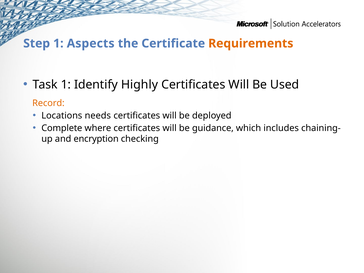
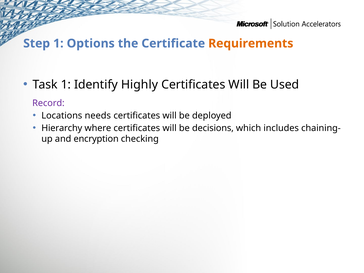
Aspects: Aspects -> Options
Record colour: orange -> purple
Complete: Complete -> Hierarchy
guidance: guidance -> decisions
